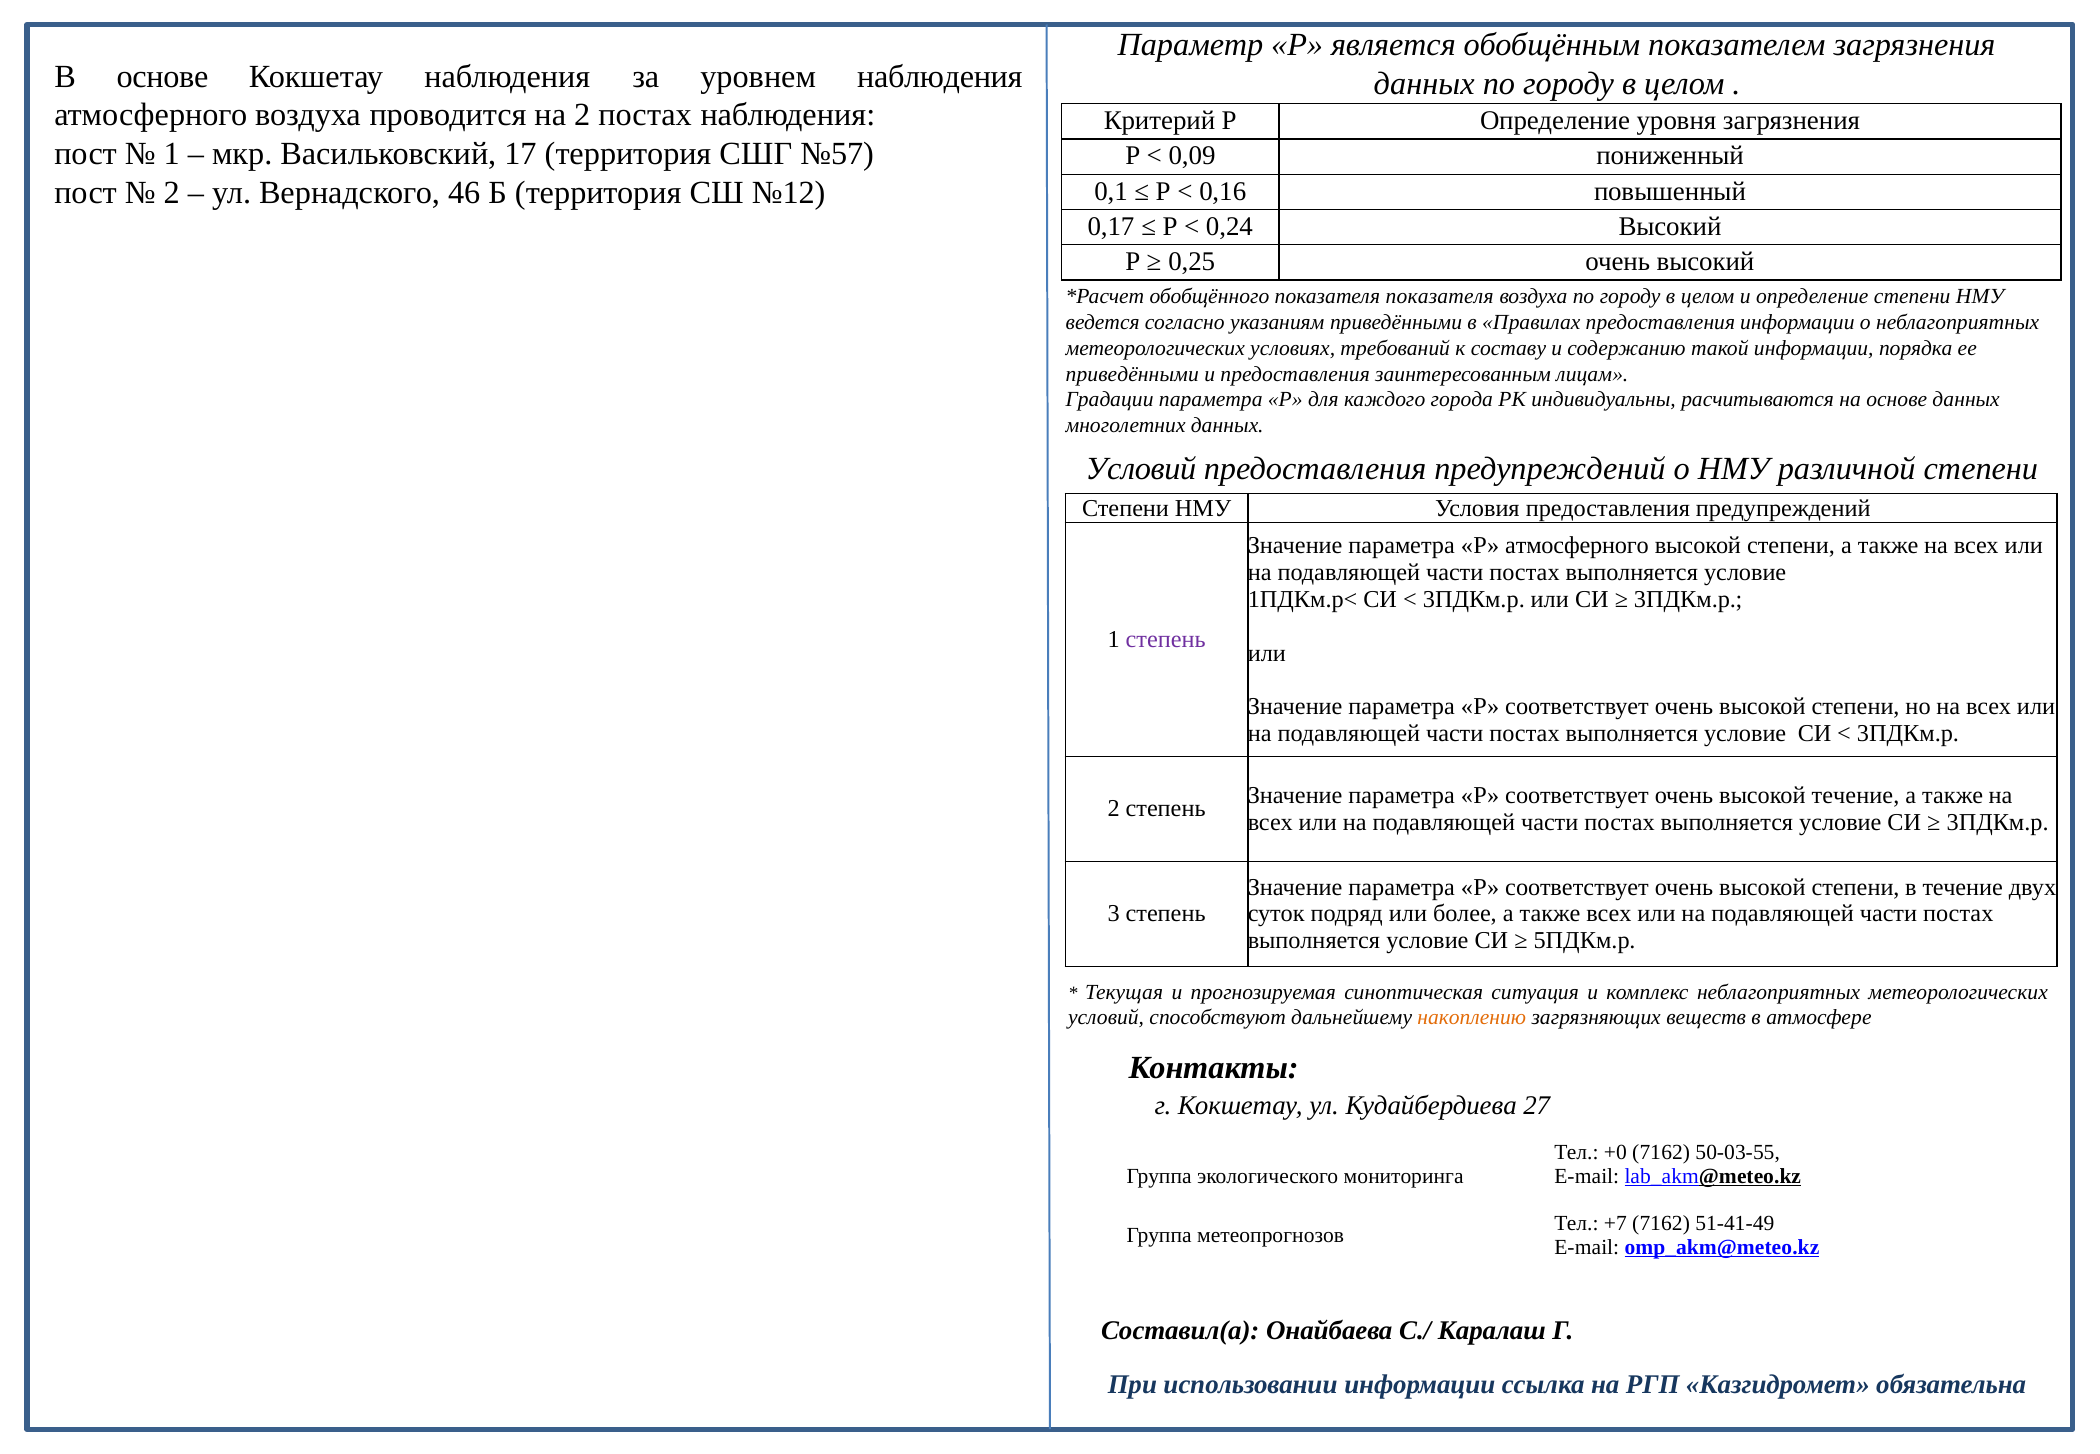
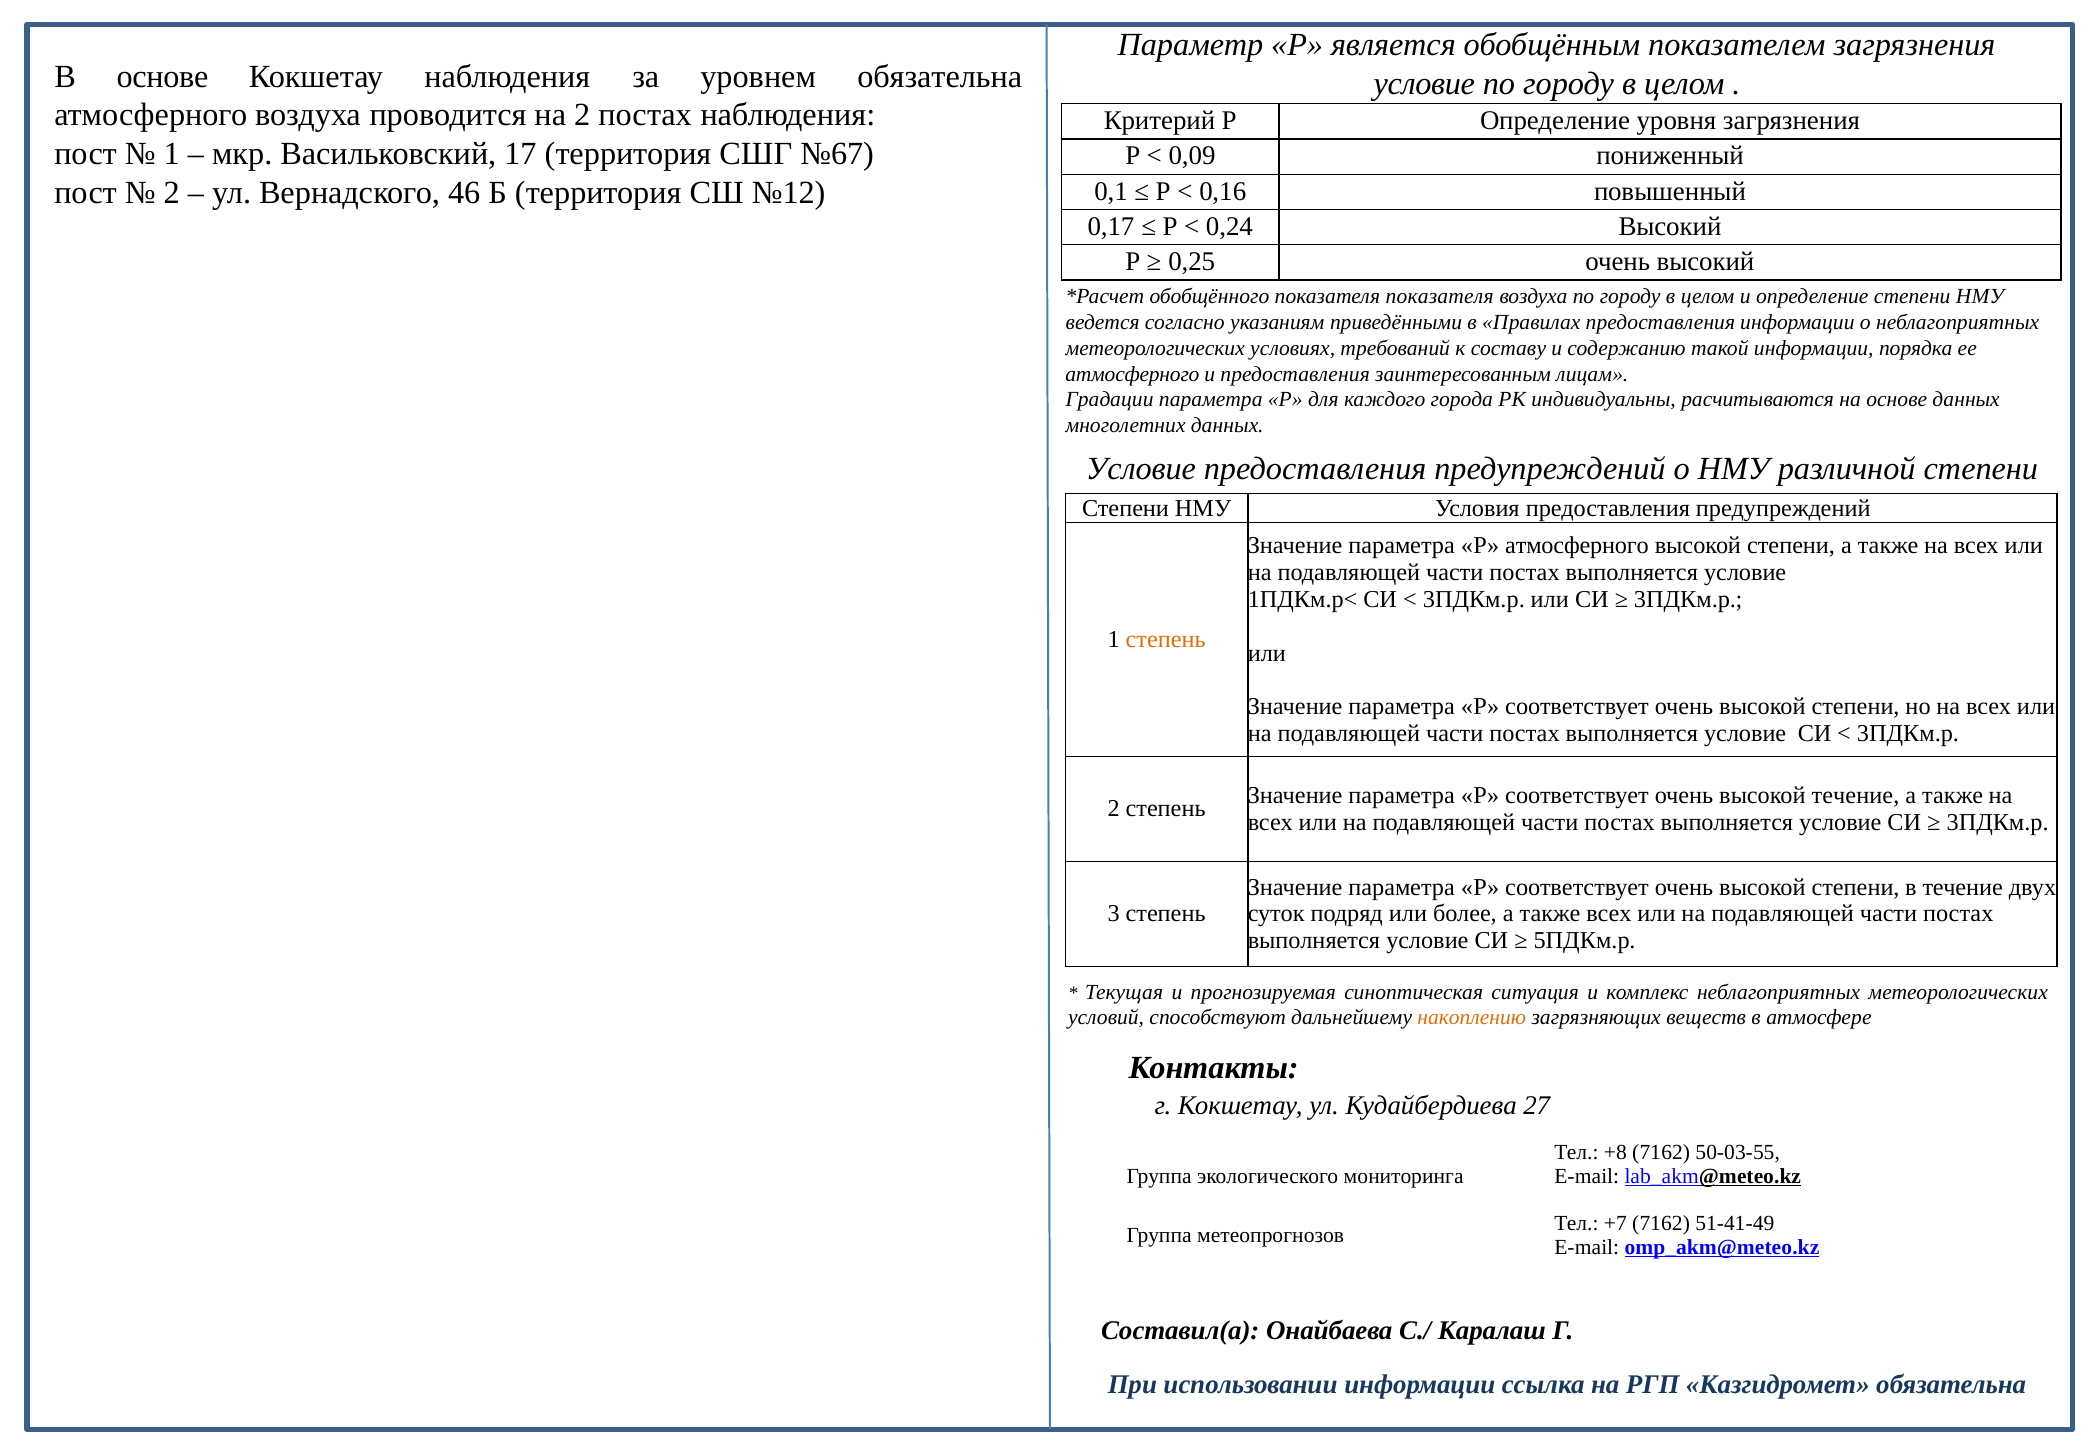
уровнем наблюдения: наблюдения -> обязательна
данных at (1424, 84): данных -> условие
№57: №57 -> №67
приведёнными at (1132, 374): приведёнными -> атмосферного
Условий at (1141, 468): Условий -> Условие
степень at (1166, 640) colour: purple -> orange
+0: +0 -> +8
